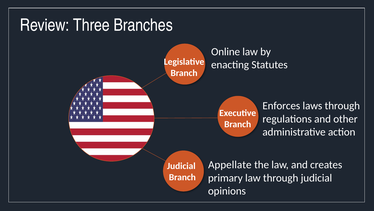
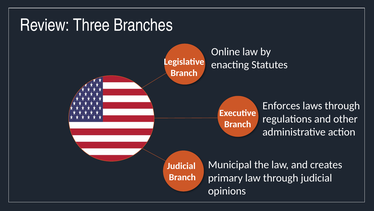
Appellate: Appellate -> Municipal
